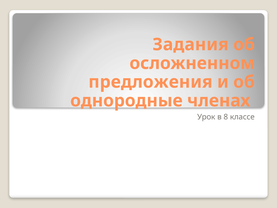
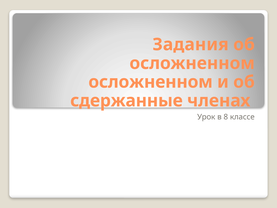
предложения at (150, 82): предложения -> осложненном
однородные: однородные -> сдержанные
